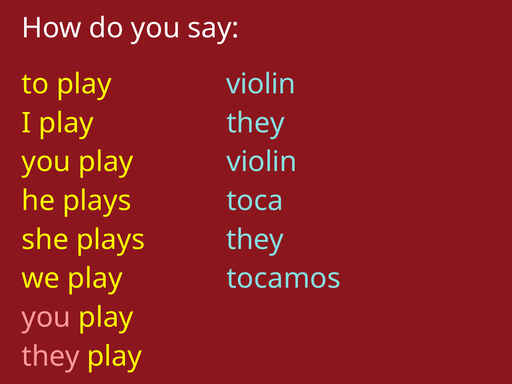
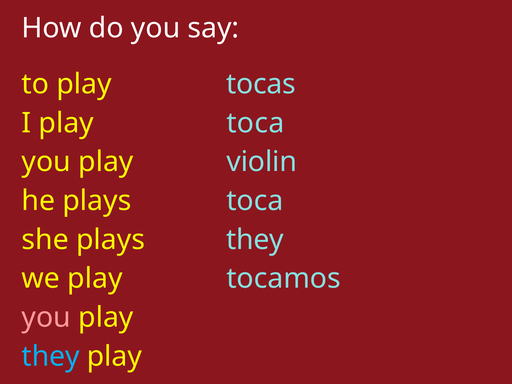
to play violin: violin -> tocas
I play they: they -> toca
they at (51, 356) colour: pink -> light blue
